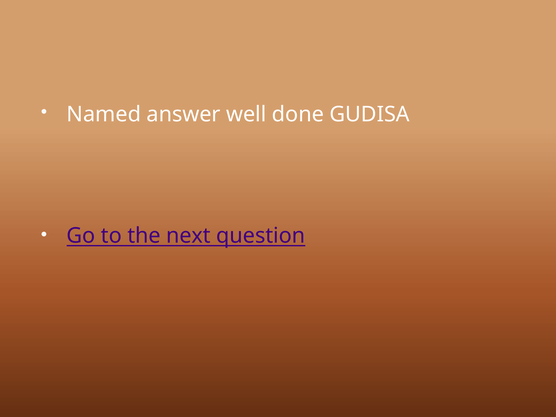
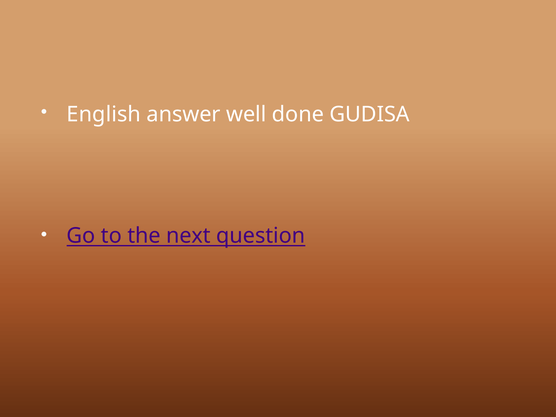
Named: Named -> English
